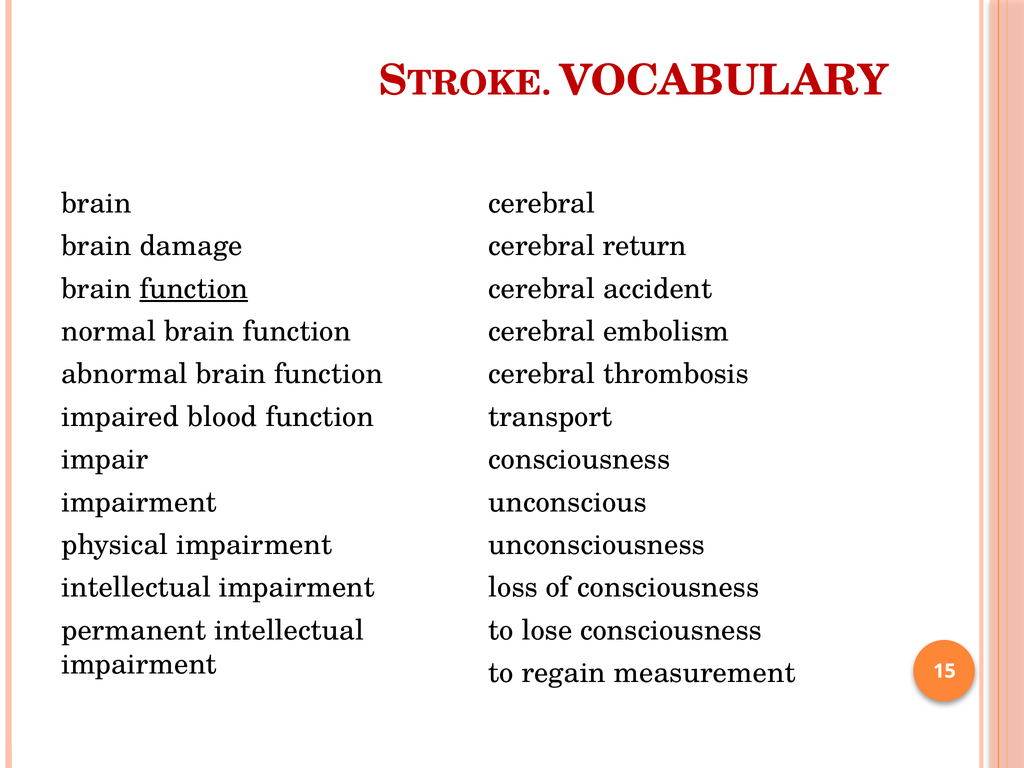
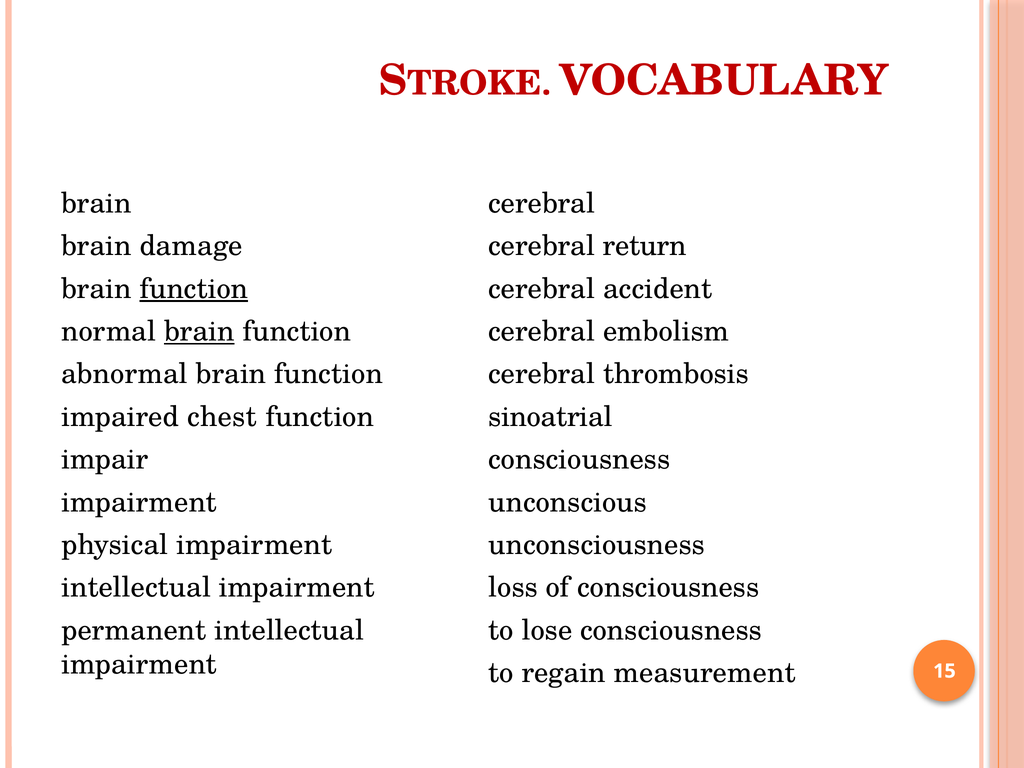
brain at (199, 331) underline: none -> present
blood: blood -> chest
transport: transport -> sinoatrial
